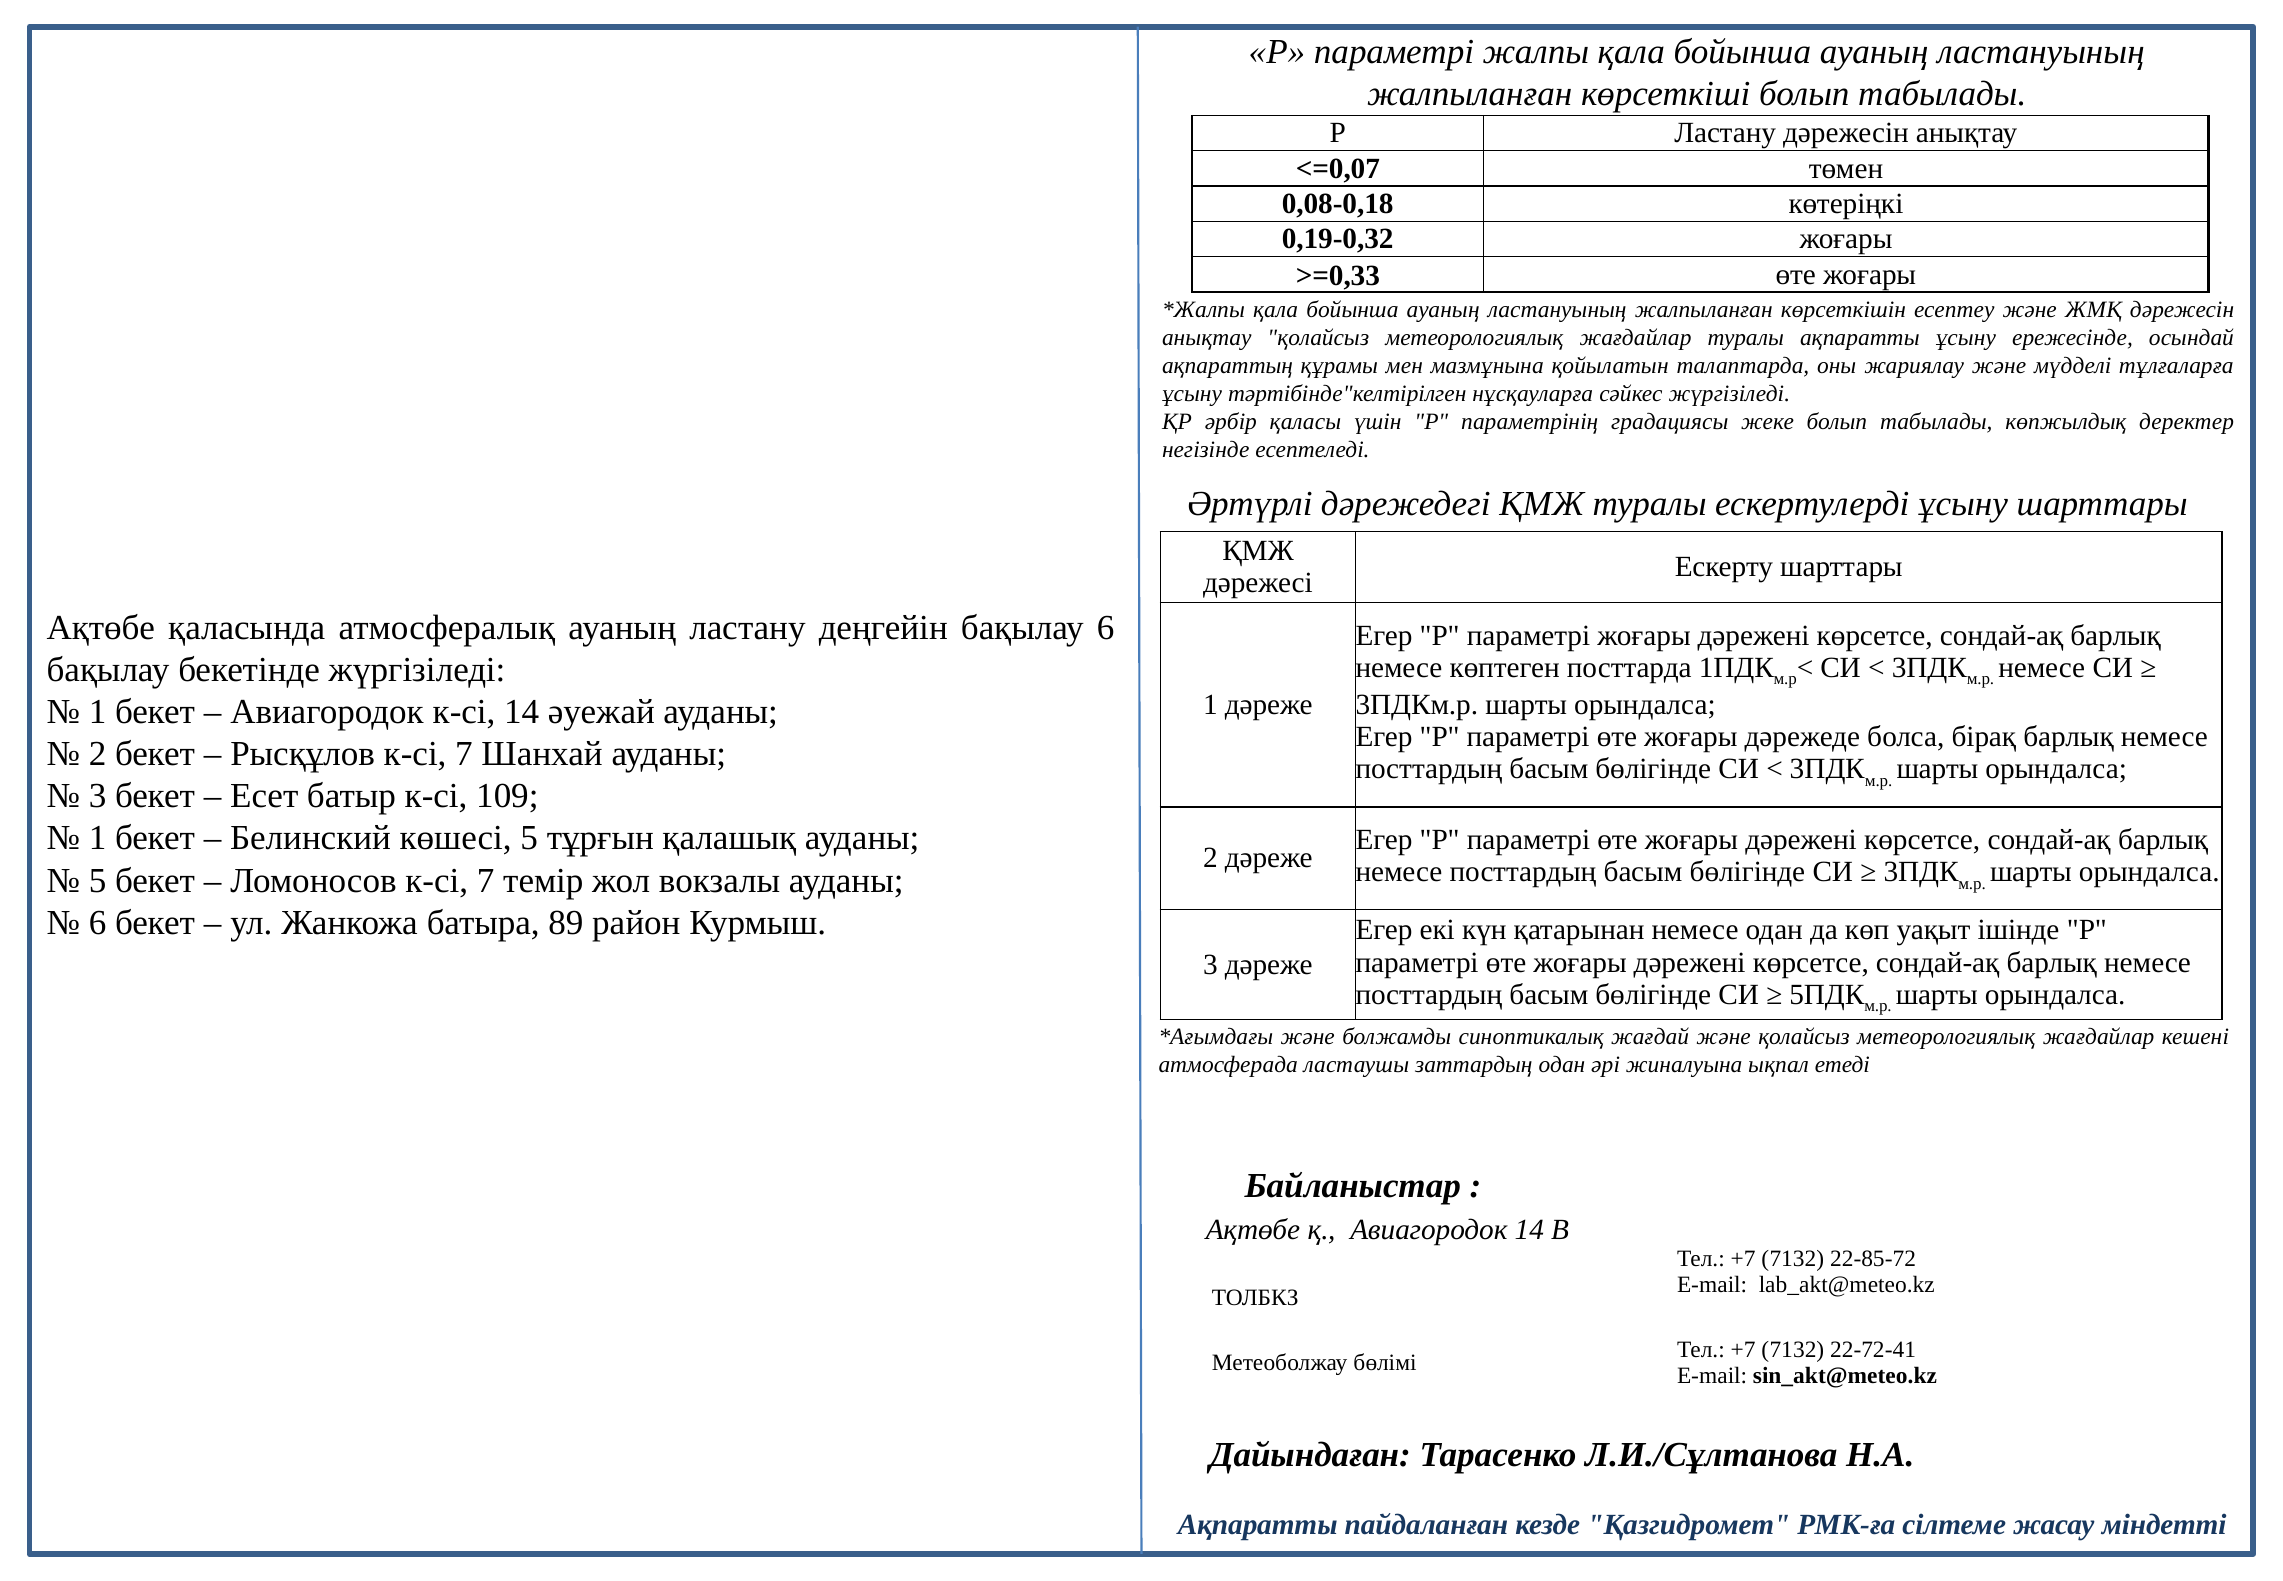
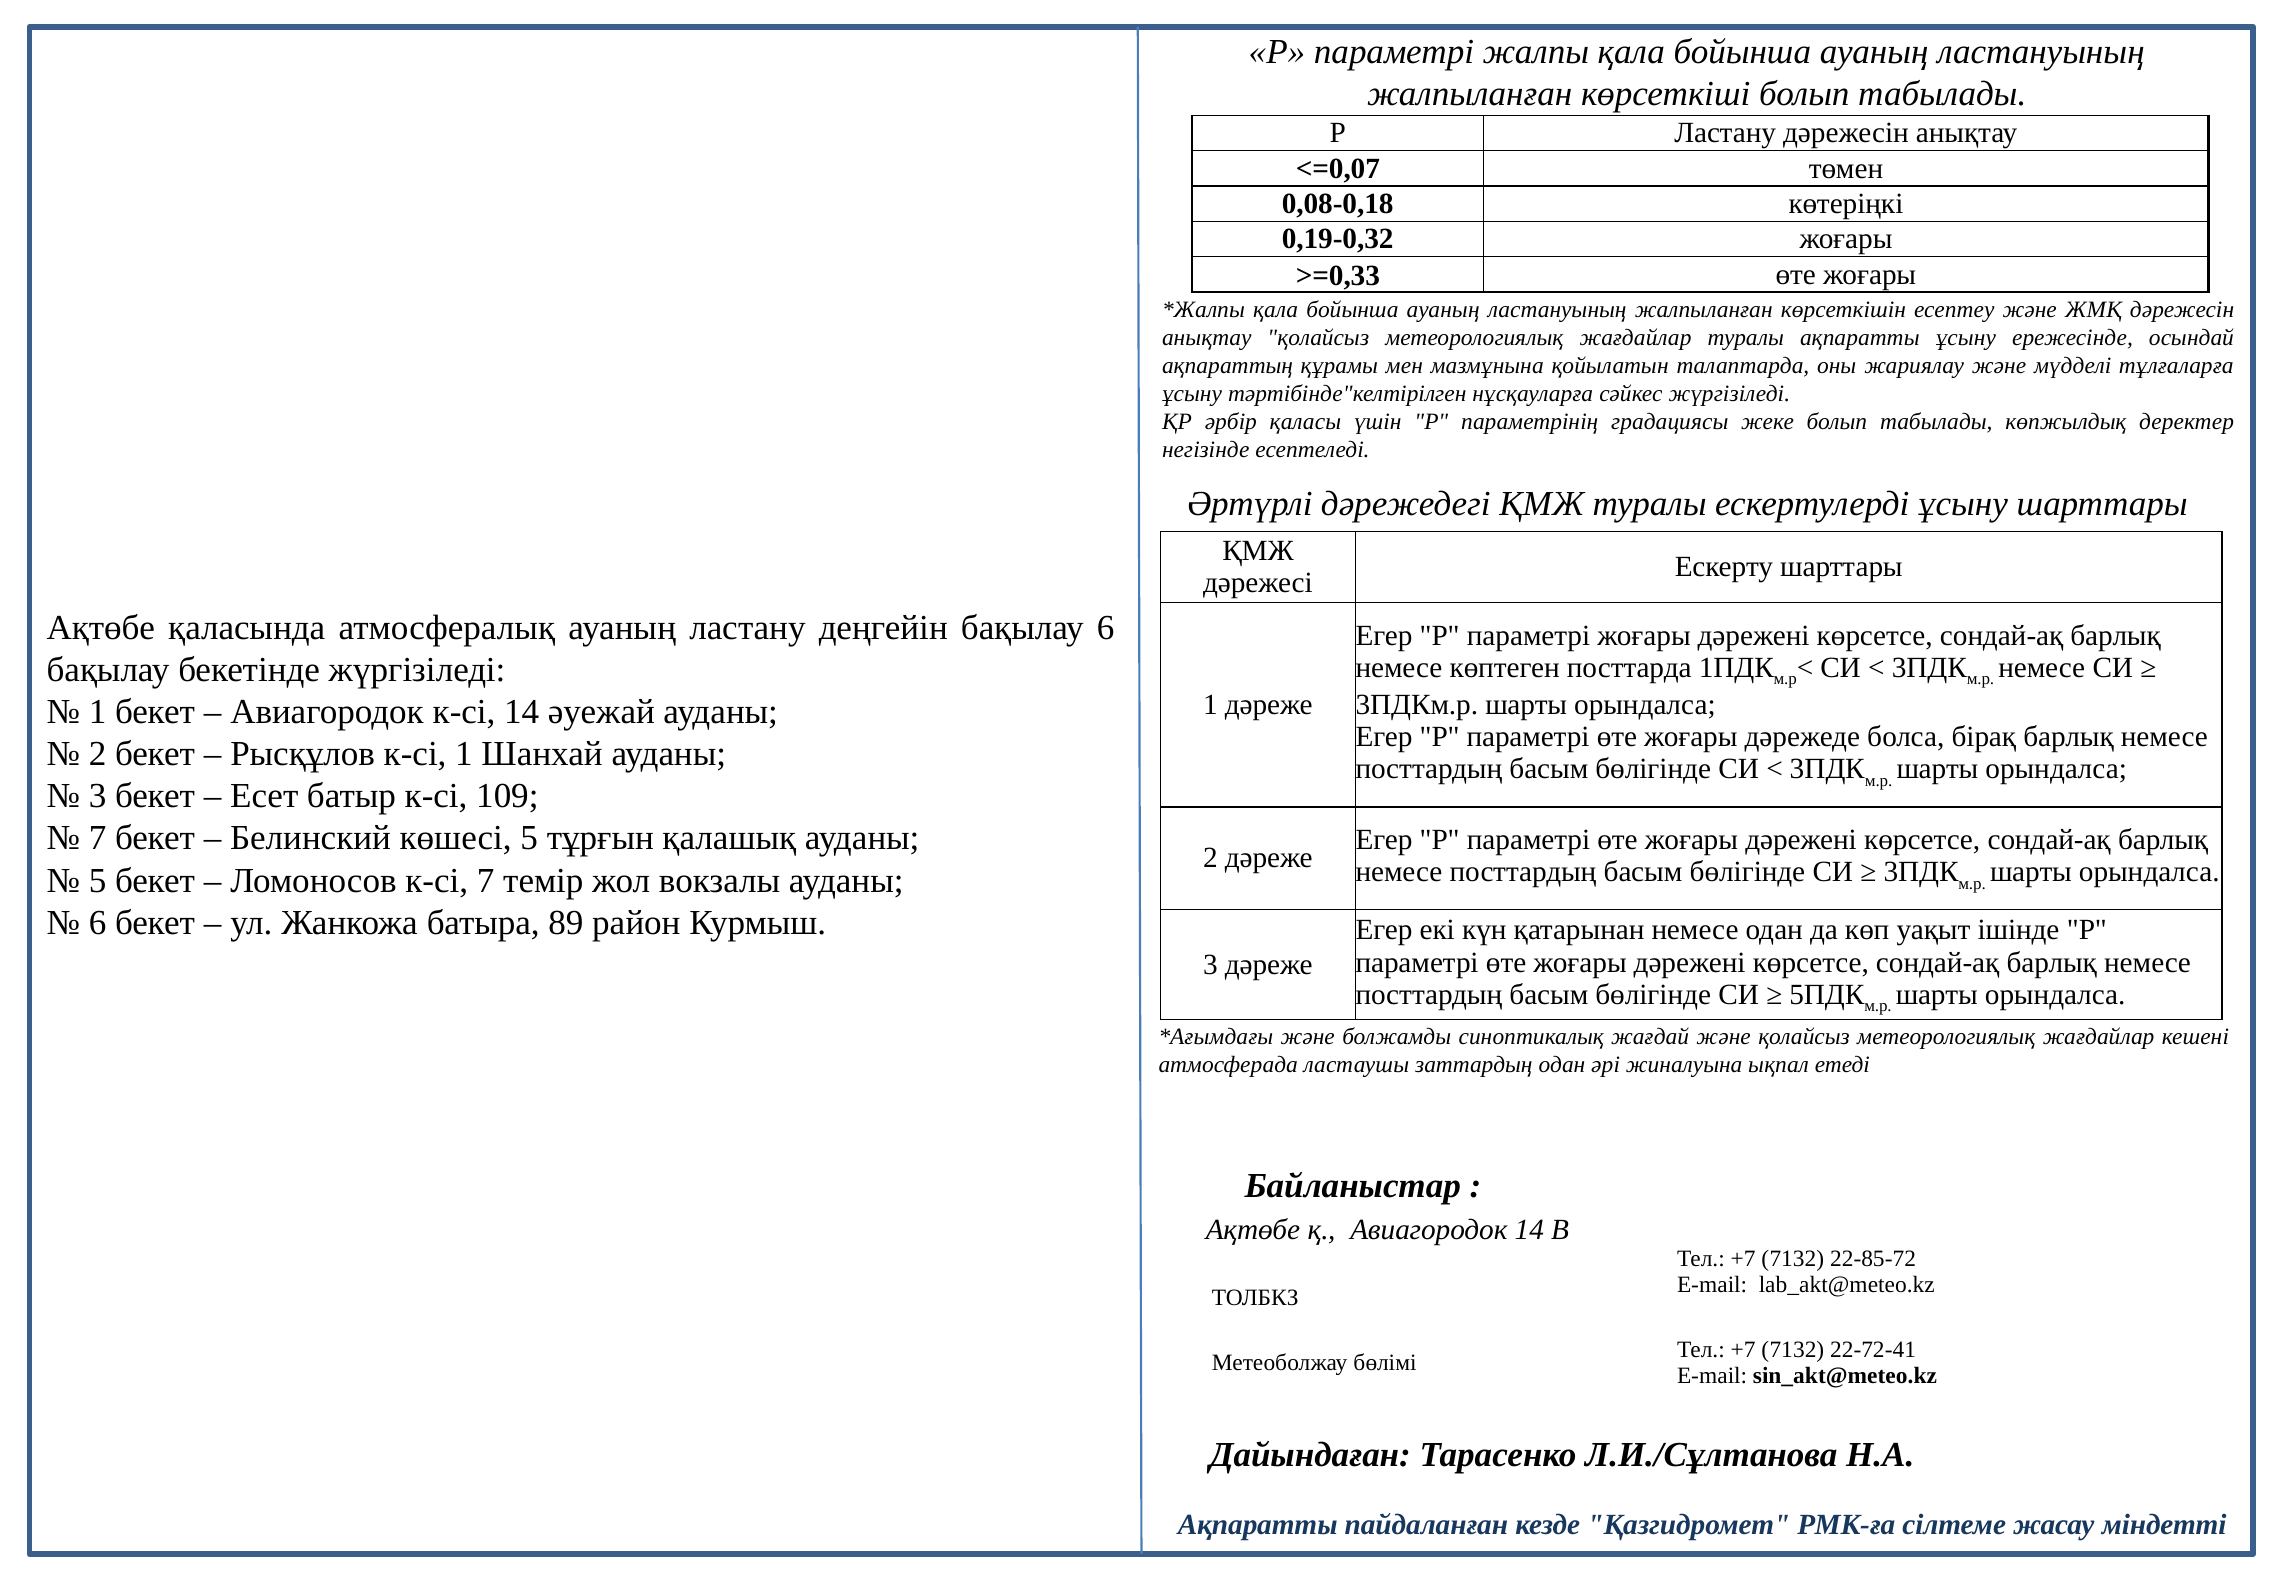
Рысқұлов к-сі 7: 7 -> 1
1 at (98, 838): 1 -> 7
